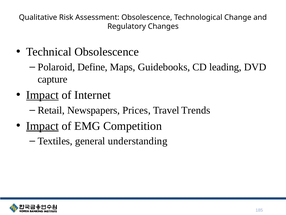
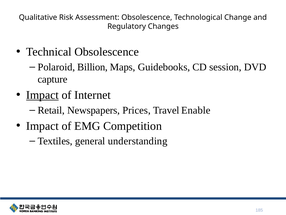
Define: Define -> Billion
leading: leading -> session
Trends: Trends -> Enable
Impact at (42, 126) underline: present -> none
